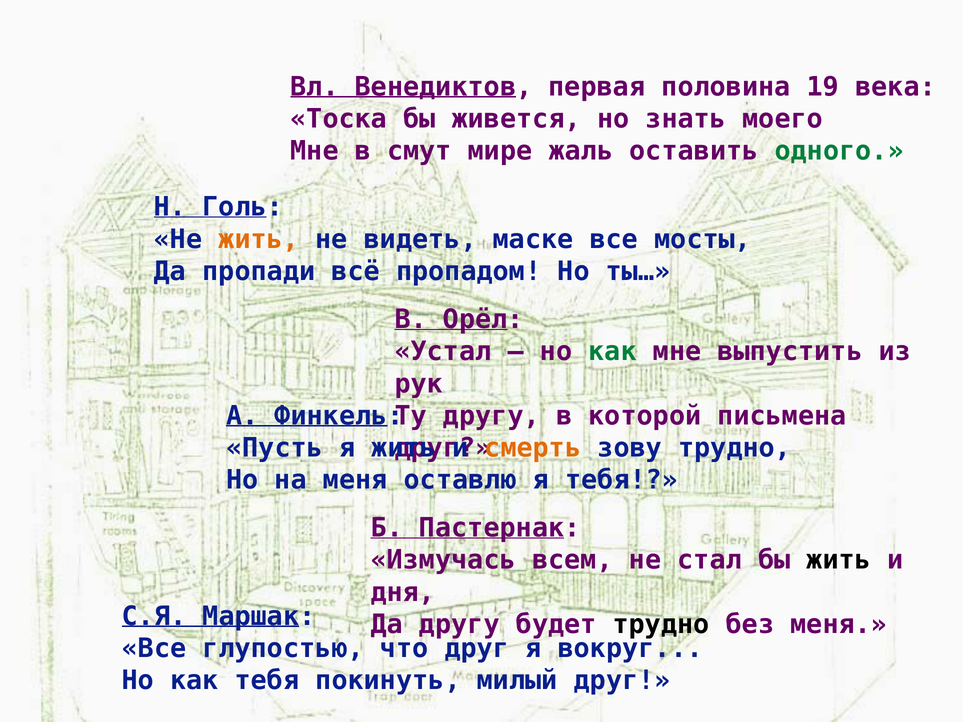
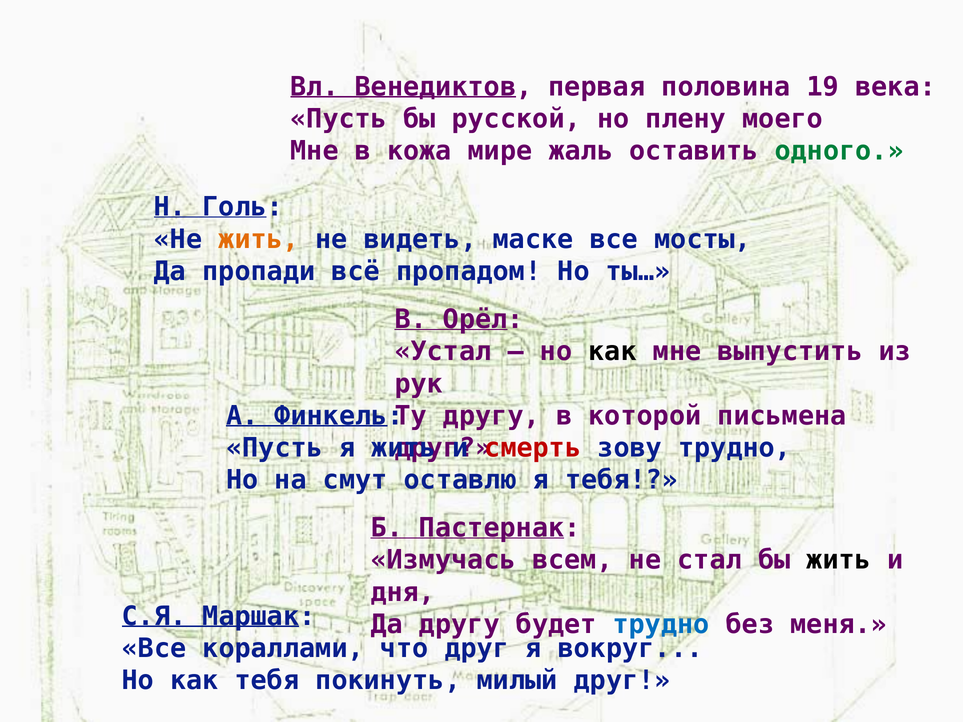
Тоска at (339, 119): Тоска -> Пусть
живется: живется -> русской
знать: знать -> плену
смут: смут -> кожа
как at (612, 352) colour: green -> black
смерть colour: orange -> red
на меня: меня -> смут
трудно at (661, 625) colour: black -> blue
глупостью: глупостью -> кораллами
